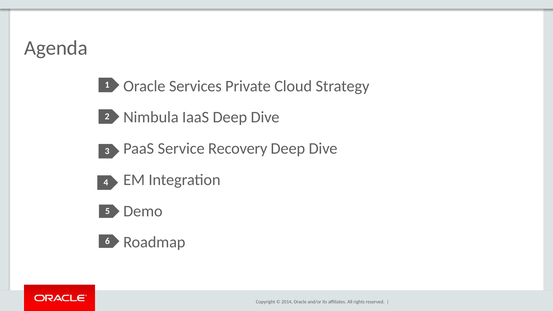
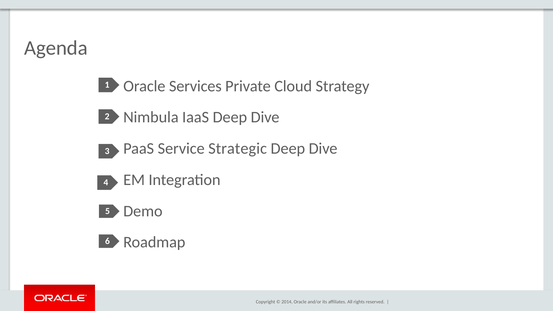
Recovery: Recovery -> Strategic
